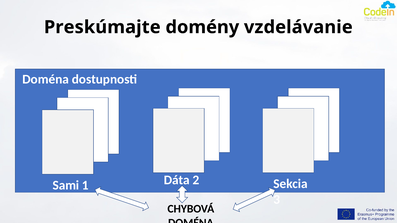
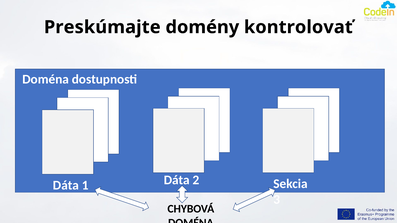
vzdelávanie: vzdelávanie -> kontrolovať
Sami at (66, 185): Sami -> Dáta
